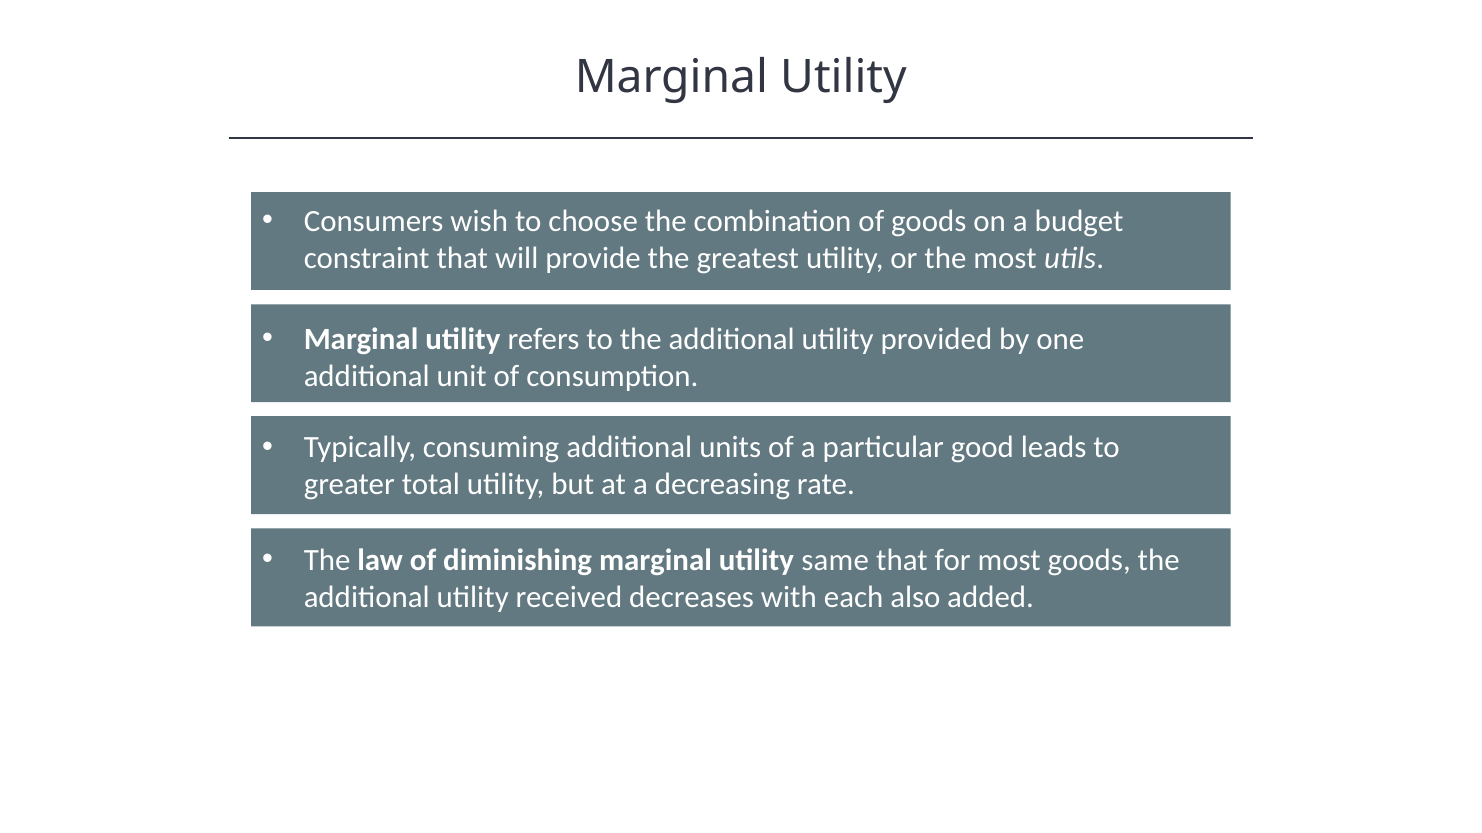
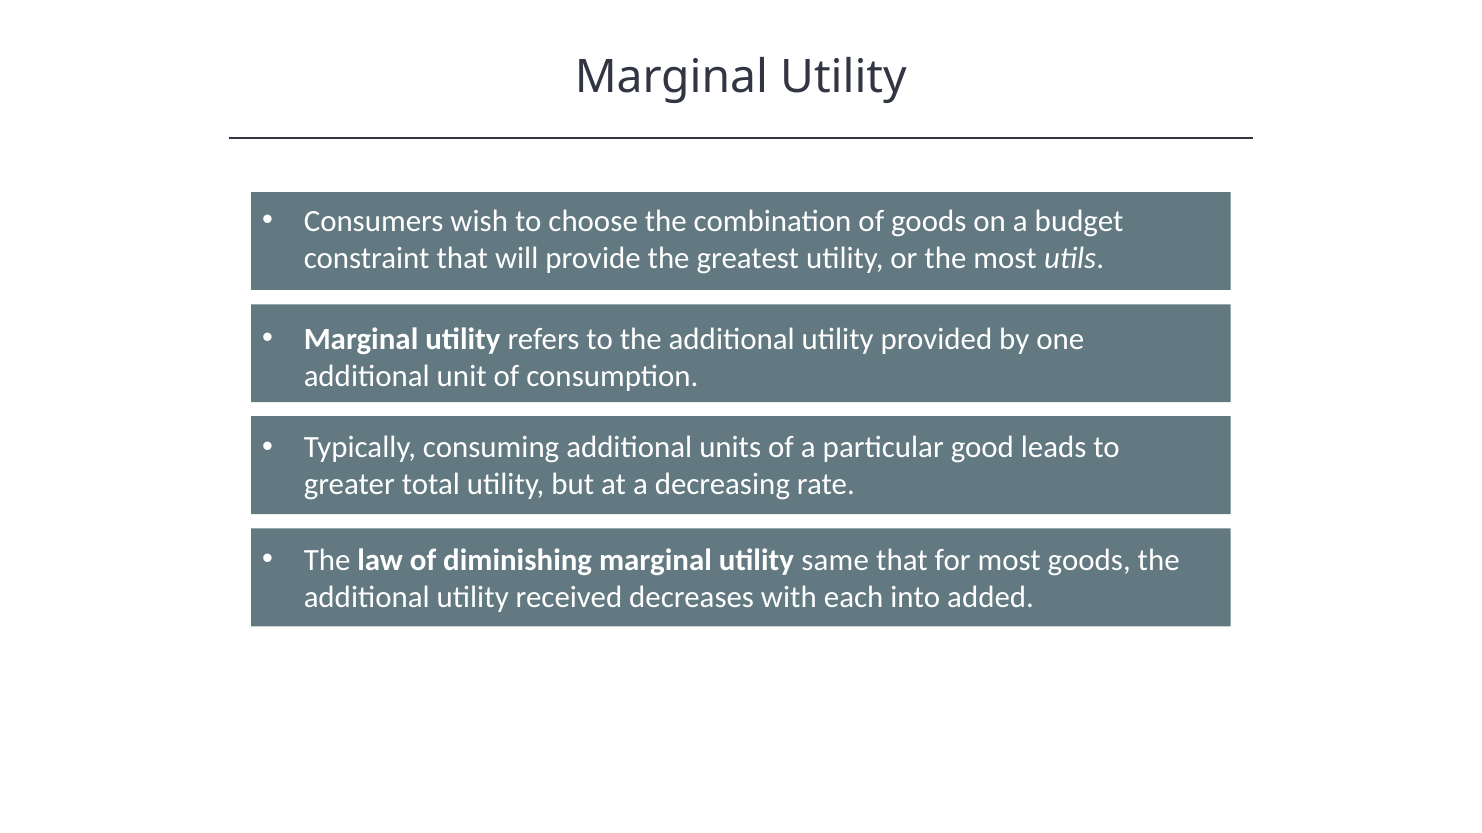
also: also -> into
